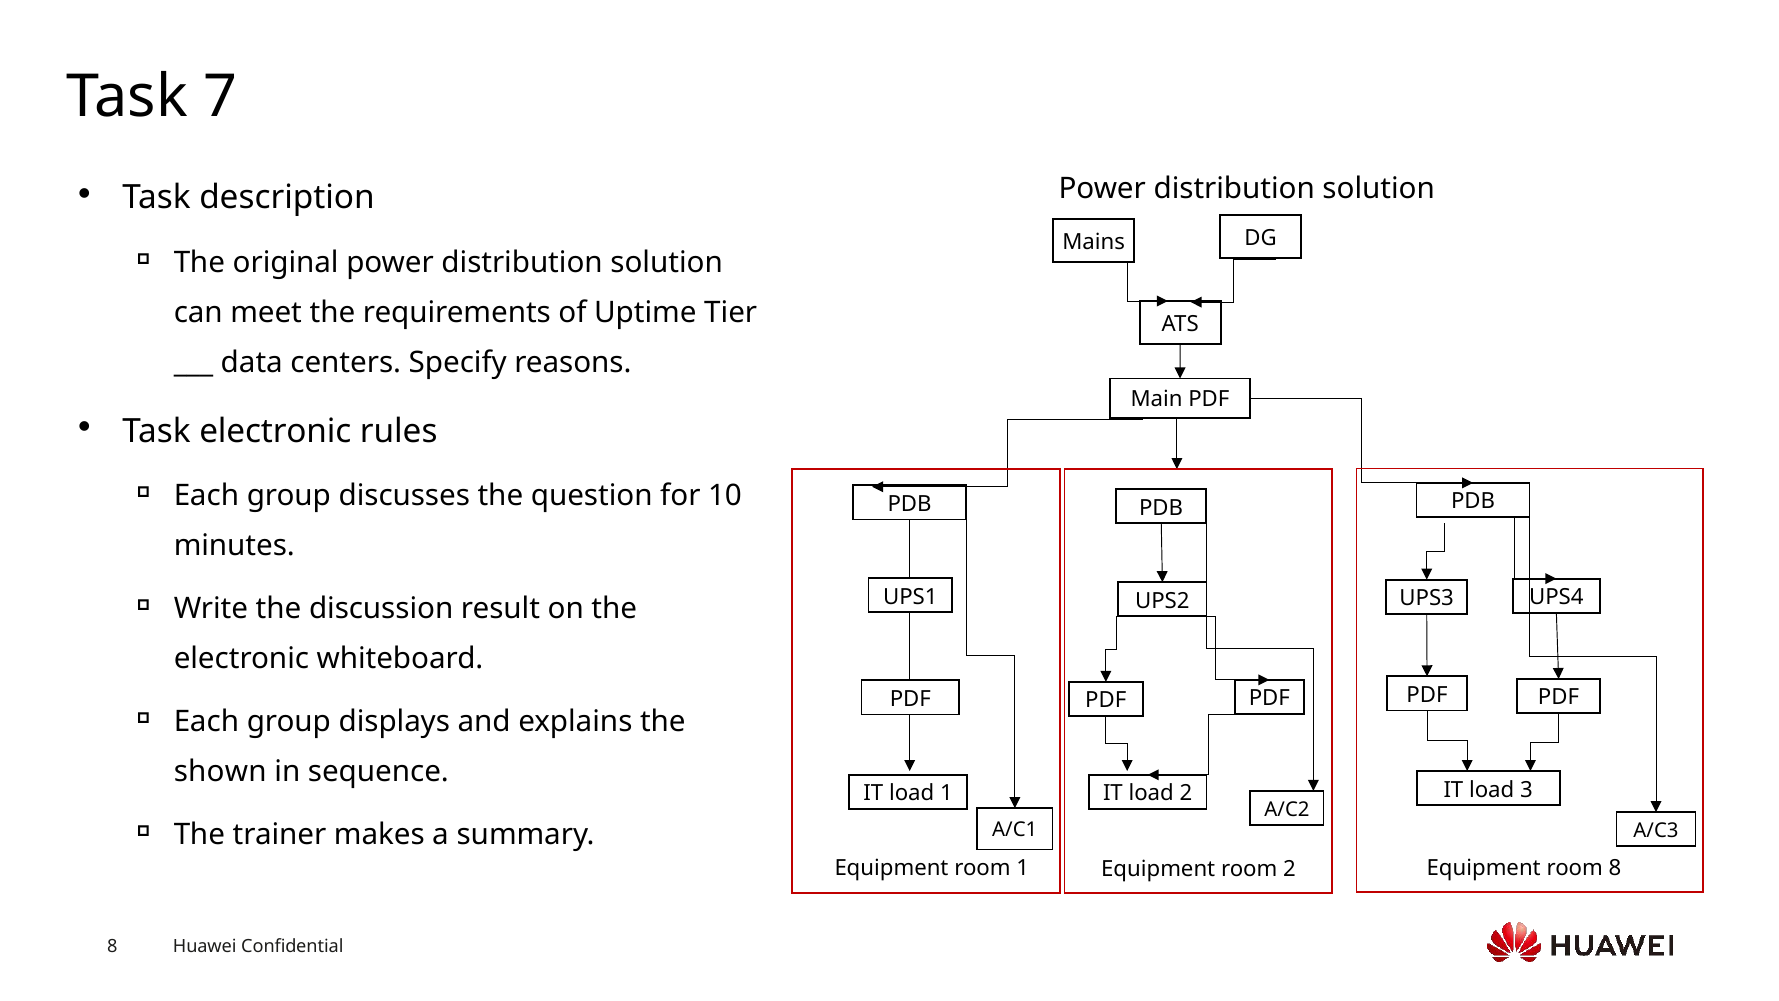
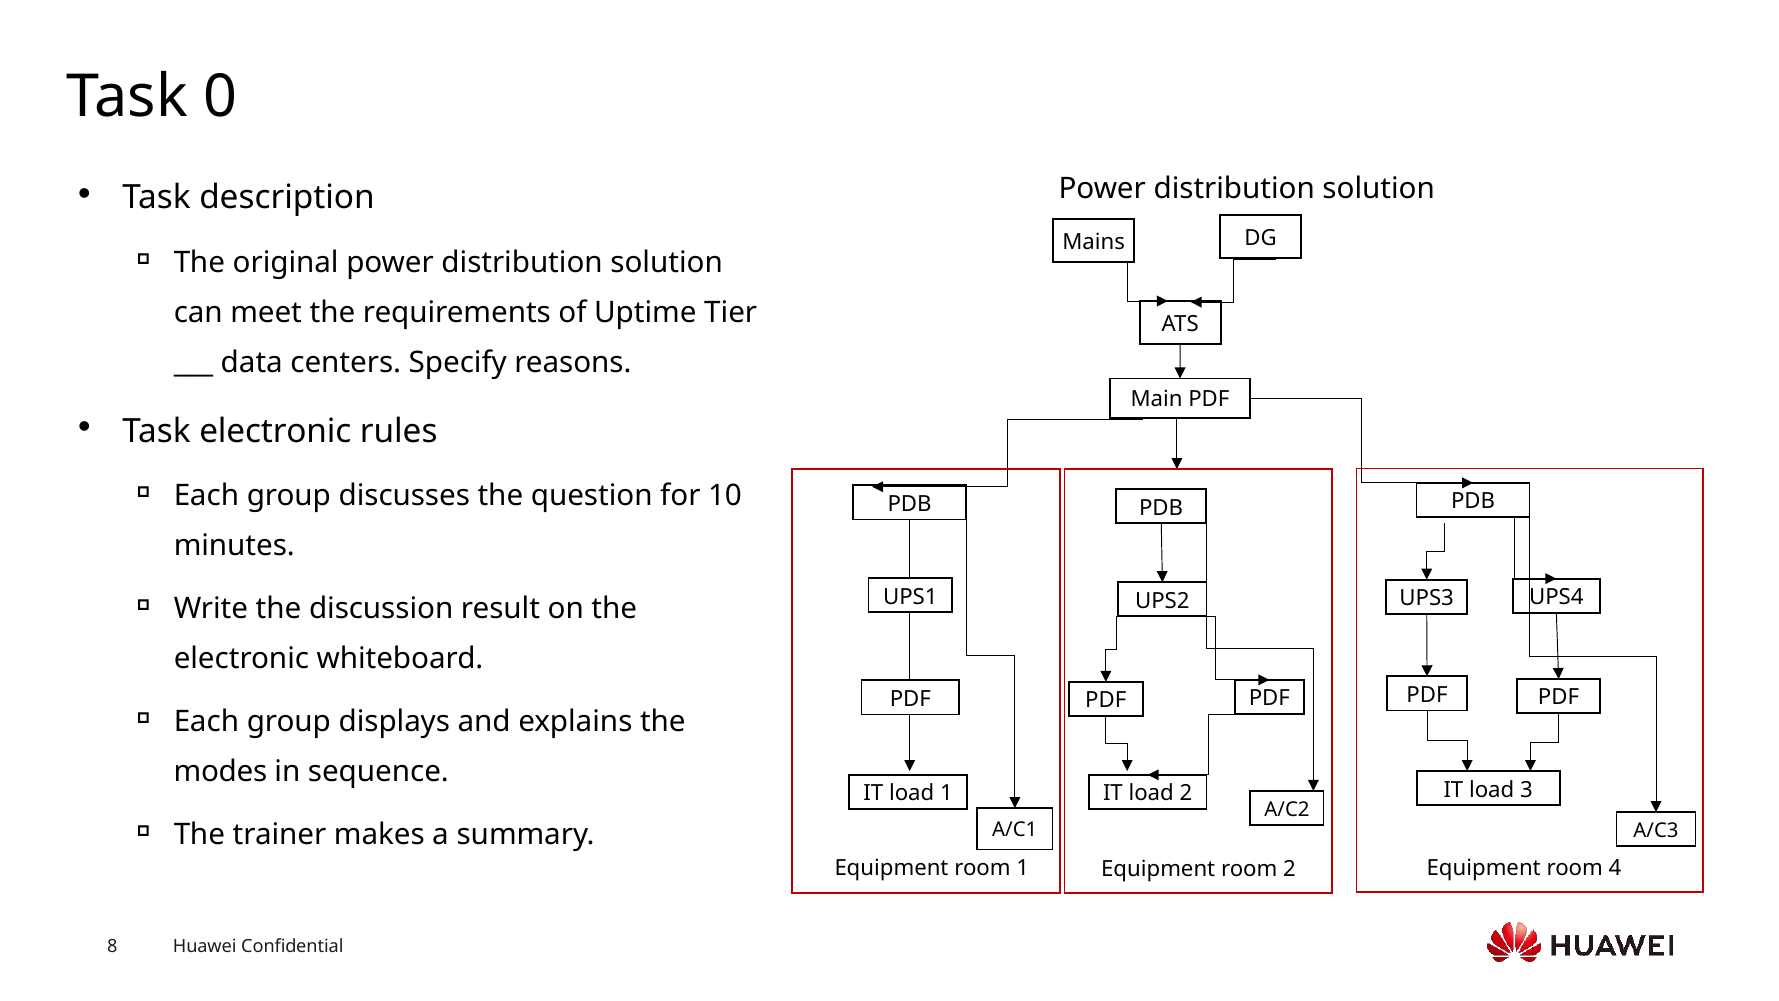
7: 7 -> 0
shown: shown -> modes
room 8: 8 -> 4
